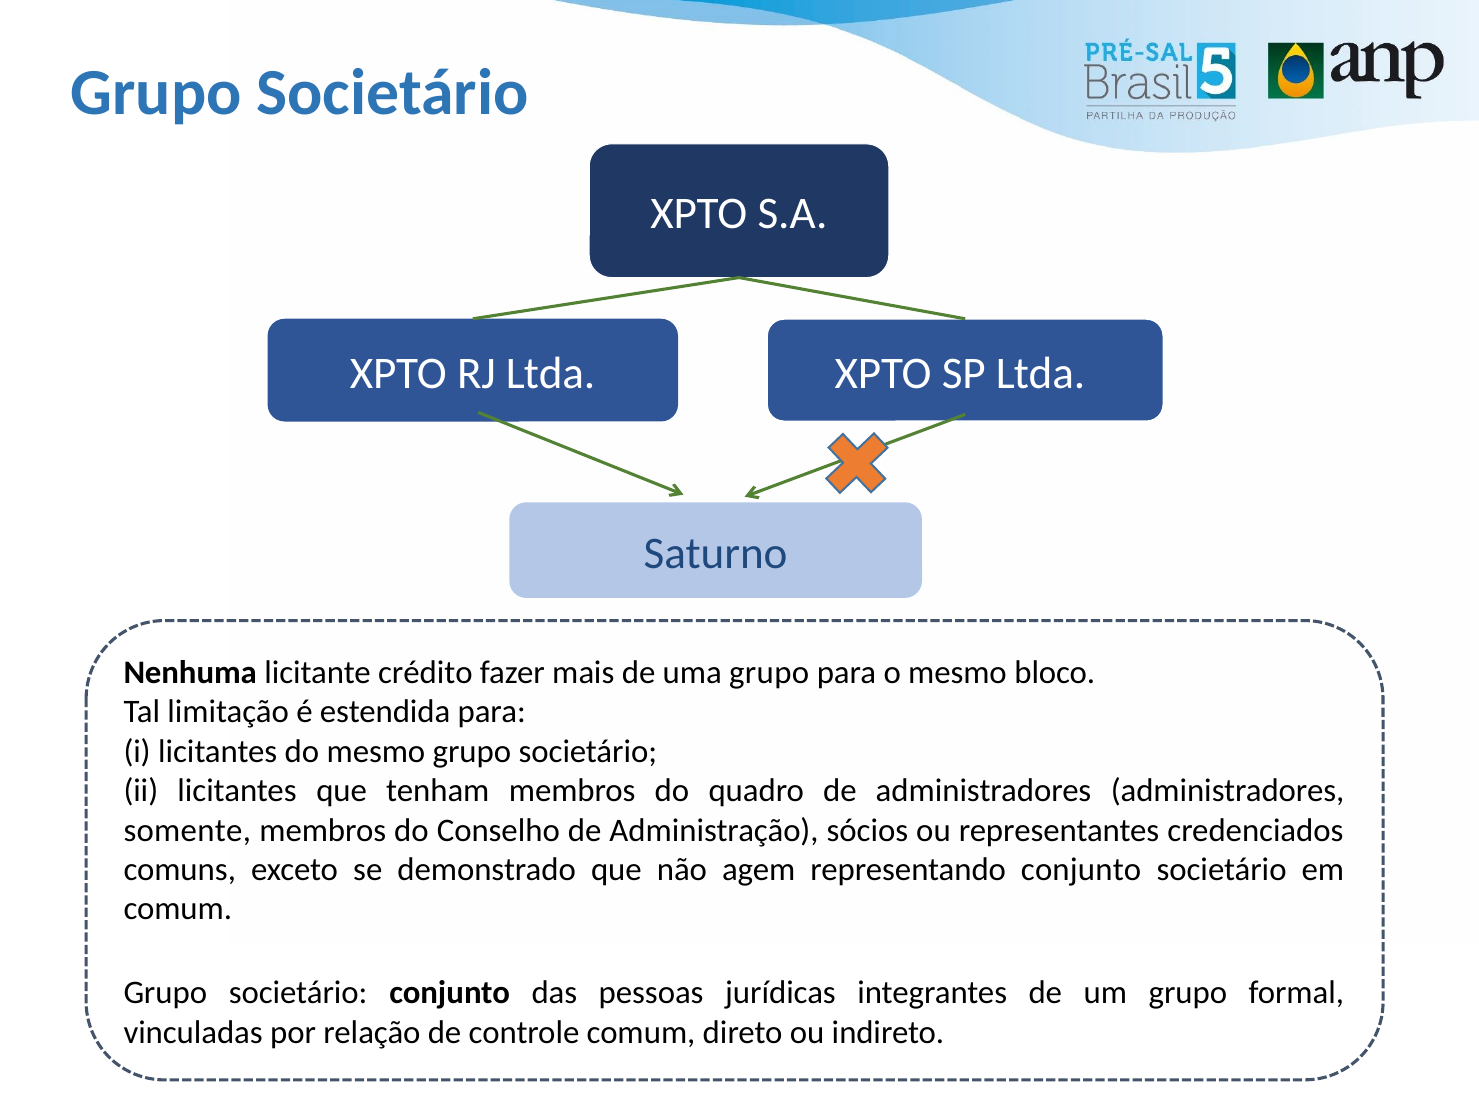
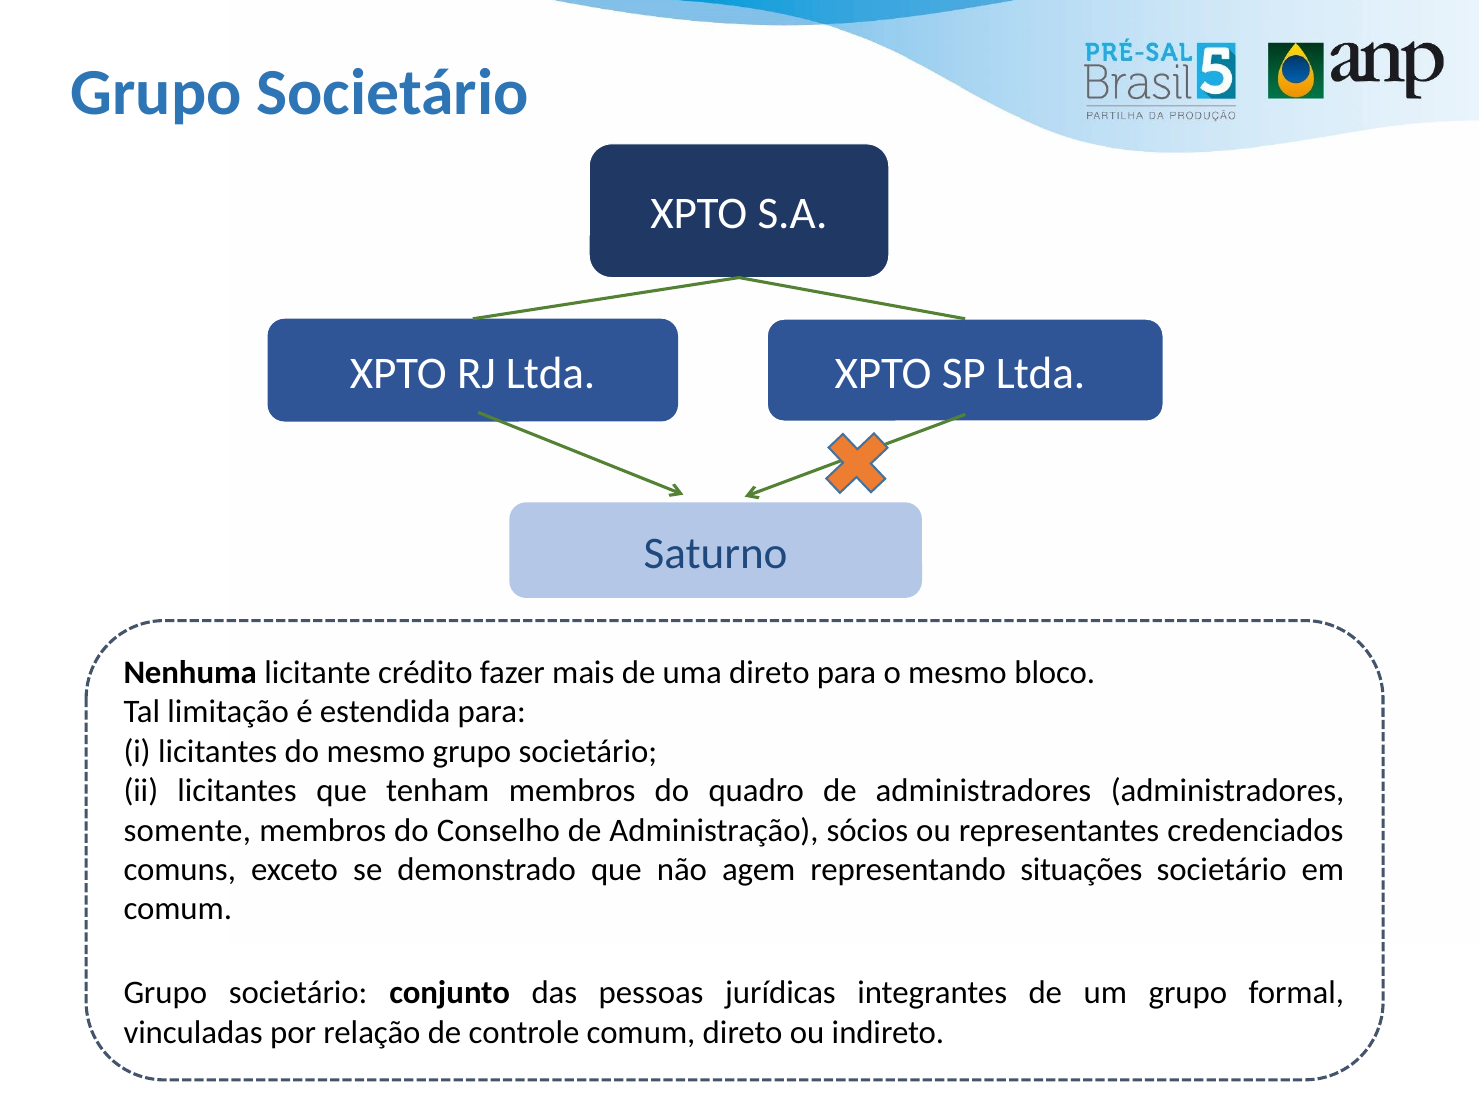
uma grupo: grupo -> direto
representando conjunto: conjunto -> situações
